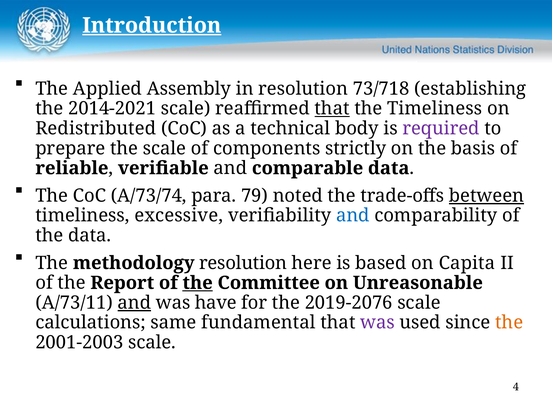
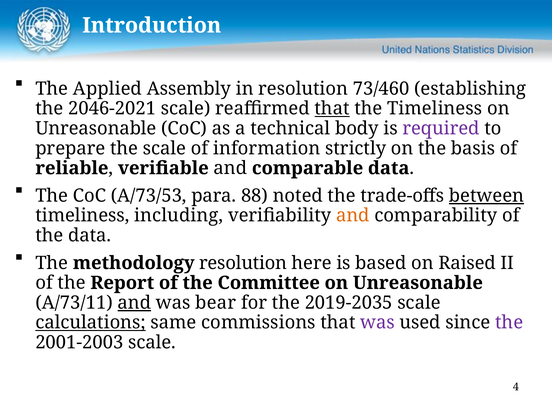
Introduction underline: present -> none
73/718: 73/718 -> 73/460
2014-2021: 2014-2021 -> 2046-2021
Redistributed at (96, 128): Redistributed -> Unreasonable
components: components -> information
A/73/74: A/73/74 -> A/73/53
79: 79 -> 88
excessive: excessive -> including
and at (353, 216) colour: blue -> orange
Capita: Capita -> Raised
the at (198, 283) underline: present -> none
have: have -> bear
2019-2076: 2019-2076 -> 2019-2035
calculations underline: none -> present
fundamental: fundamental -> commissions
the at (509, 323) colour: orange -> purple
